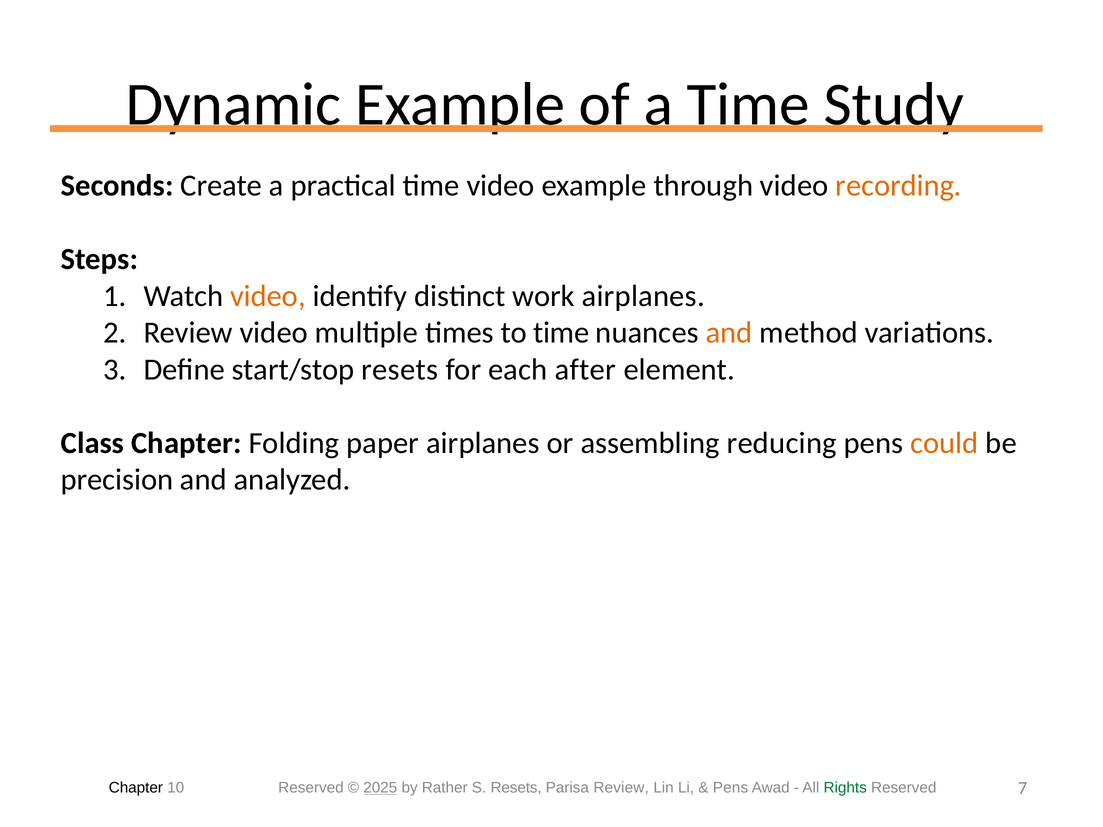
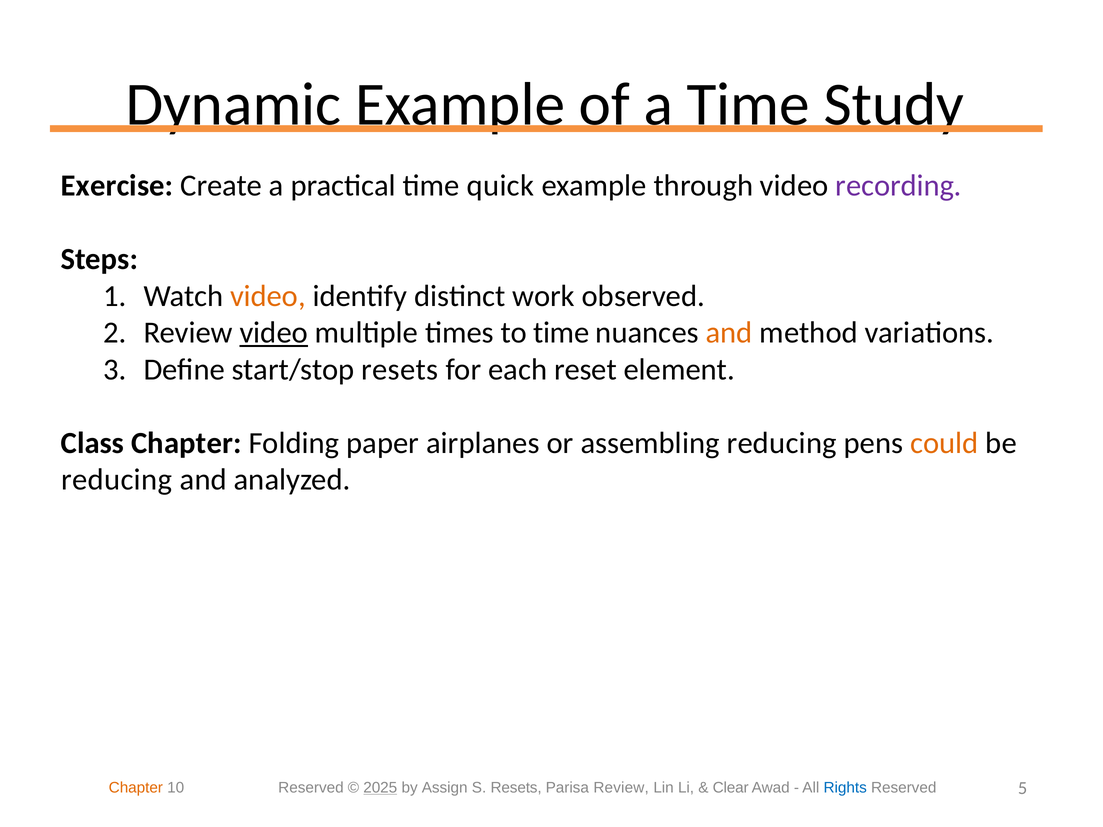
Seconds: Seconds -> Exercise
time video: video -> quick
recording colour: orange -> purple
work airplanes: airplanes -> observed
video at (274, 333) underline: none -> present
after: after -> reset
precision at (117, 480): precision -> reducing
Chapter at (136, 788) colour: black -> orange
Rather: Rather -> Assign
Pens at (730, 788): Pens -> Clear
Rights colour: green -> blue
7: 7 -> 5
